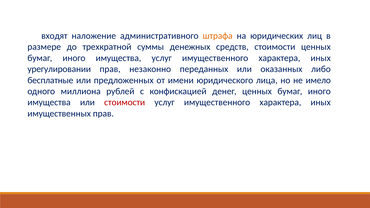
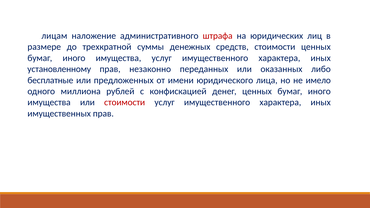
входят: входят -> лицам
штрафа colour: orange -> red
урегулировании: урегулировании -> установленному
